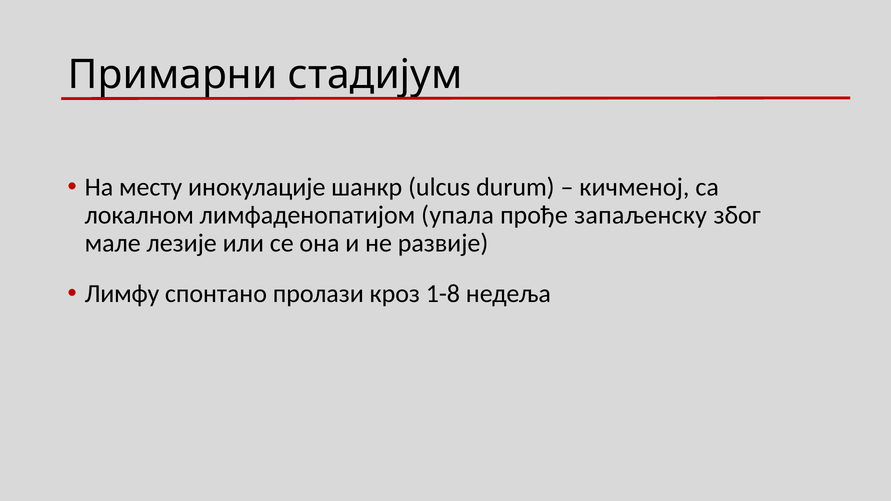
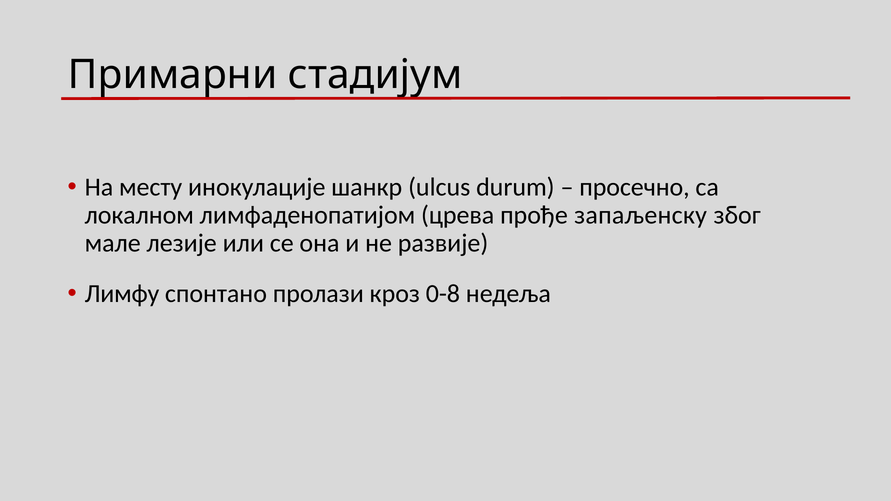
кичменој: кичменој -> просечно
упала: упала -> црева
1-8: 1-8 -> 0-8
